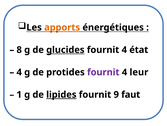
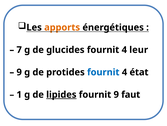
8: 8 -> 7
glucides underline: present -> none
état: état -> leur
4 at (19, 72): 4 -> 9
fournit at (103, 72) colour: purple -> blue
leur: leur -> état
